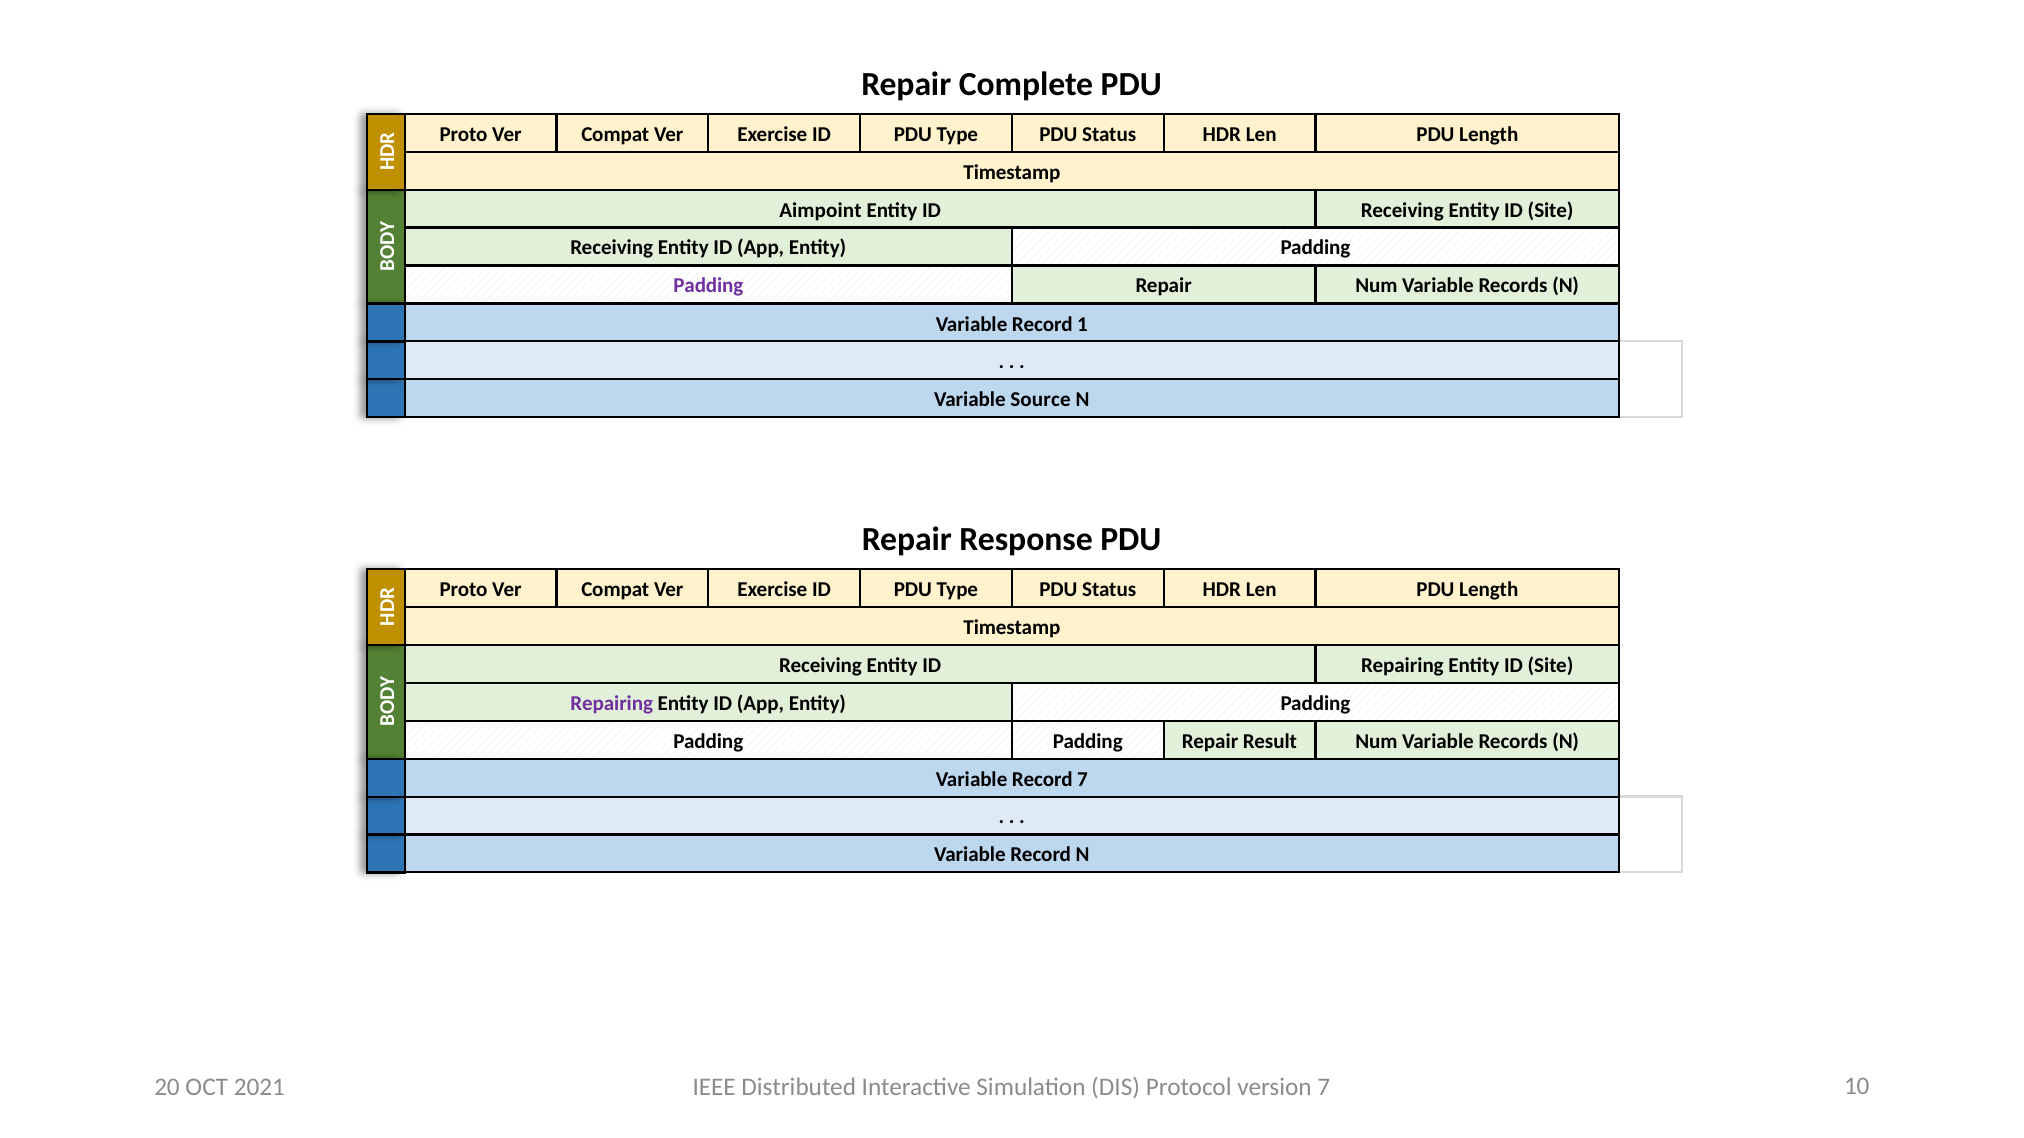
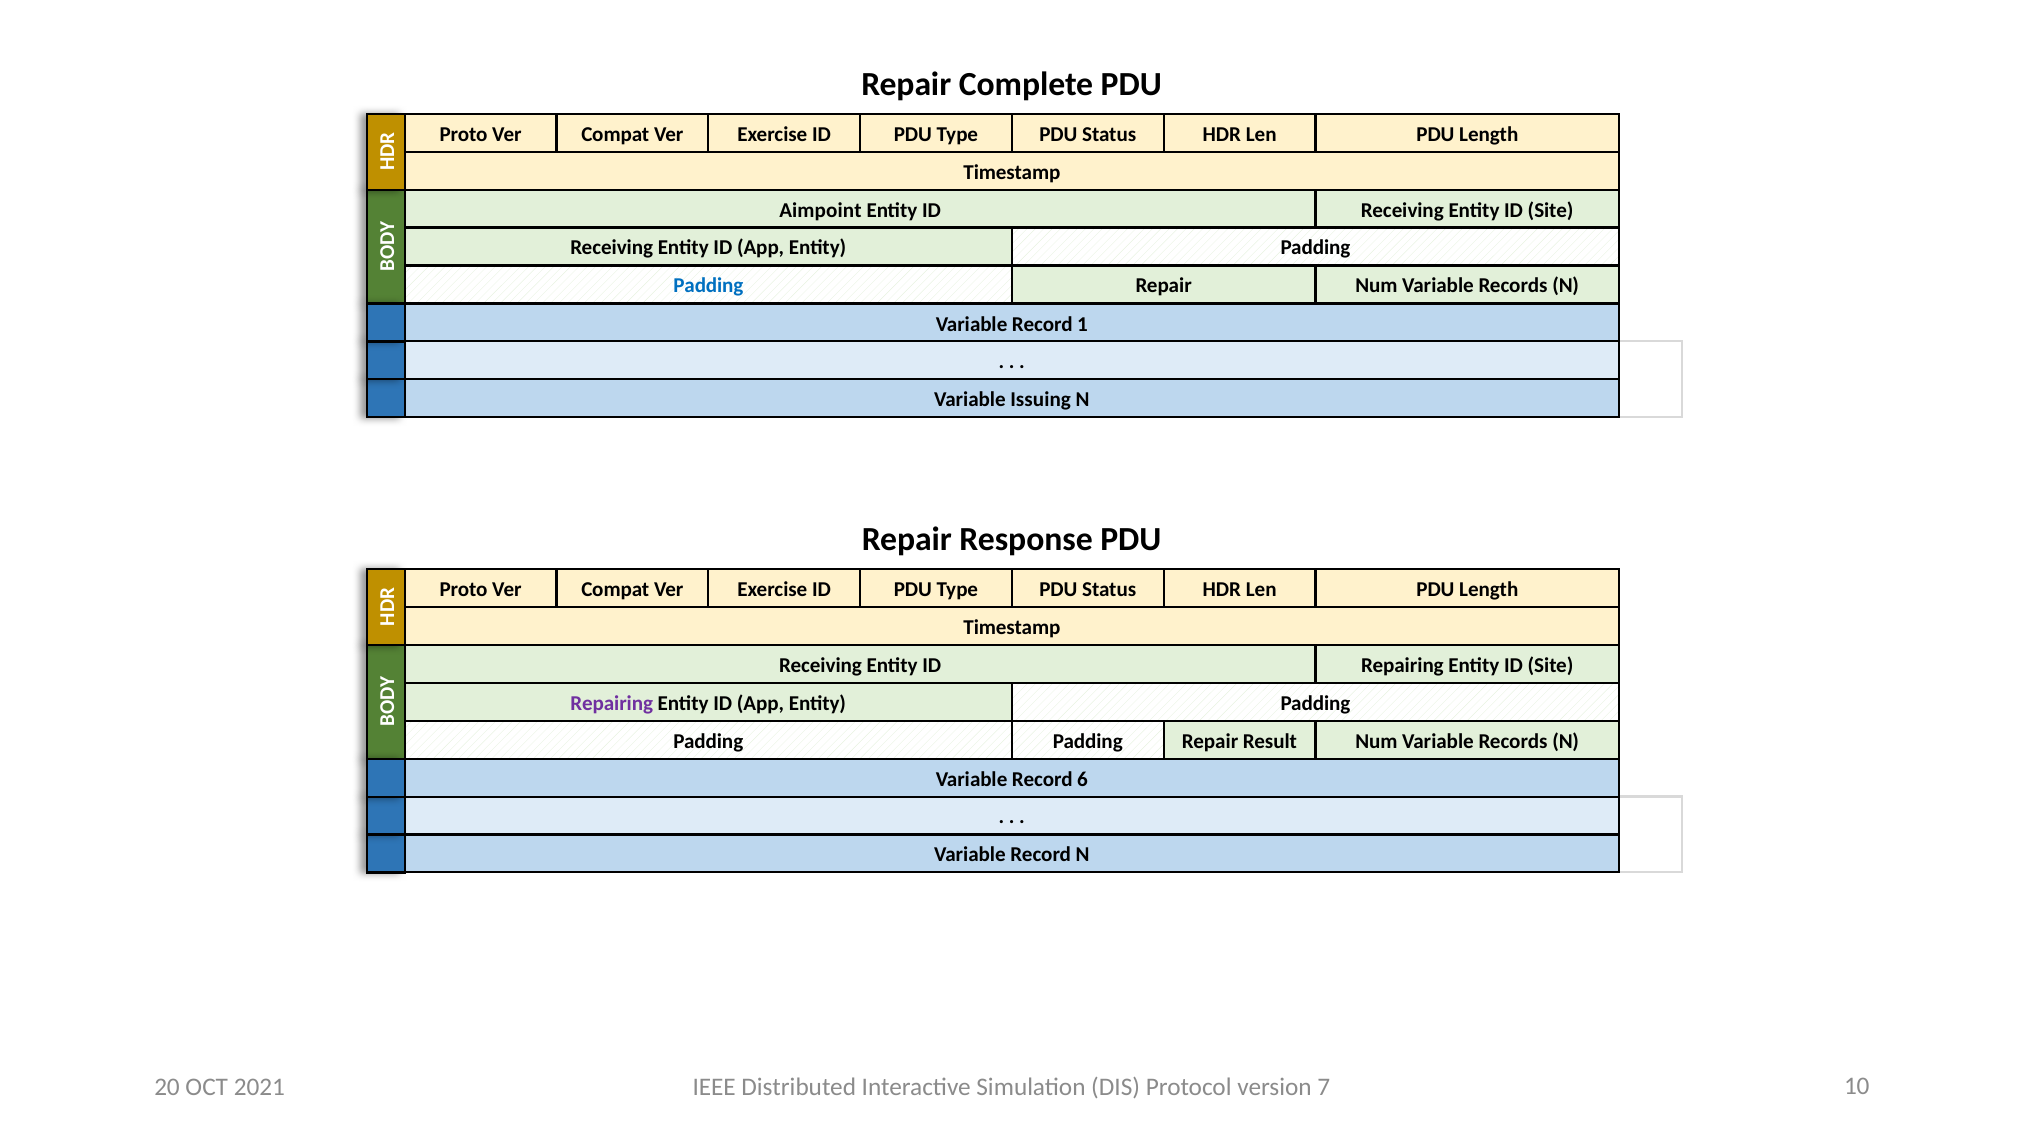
Padding at (708, 286) colour: purple -> blue
Source: Source -> Issuing
Record 7: 7 -> 6
